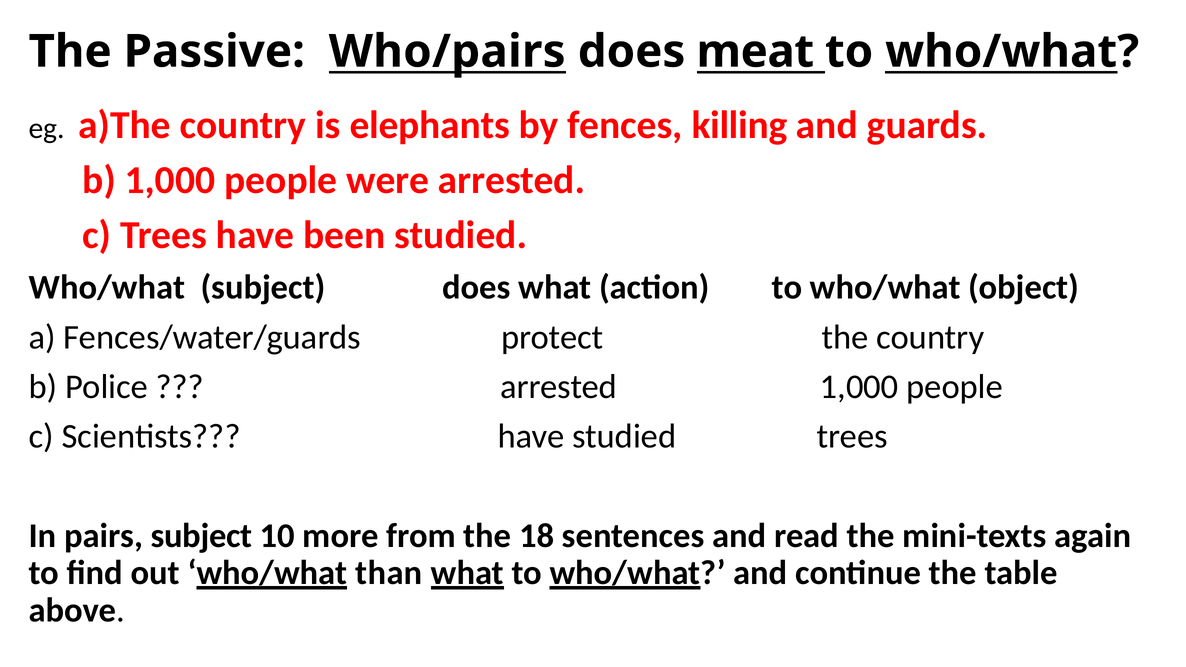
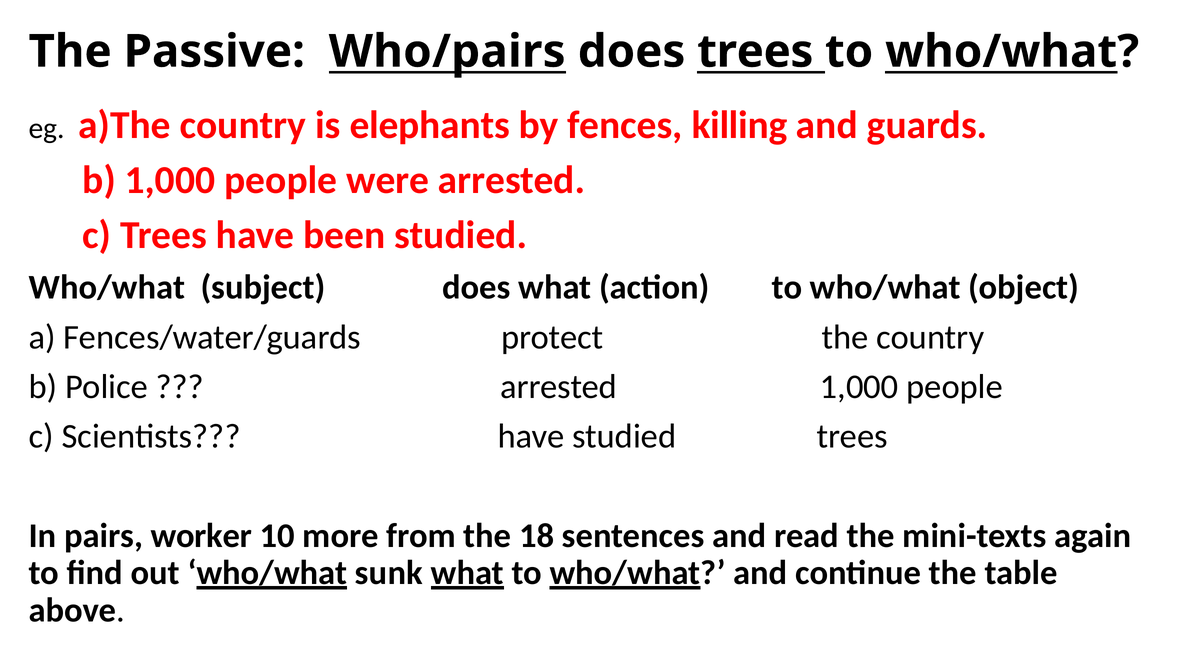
does meat: meat -> trees
pairs subject: subject -> worker
than: than -> sunk
